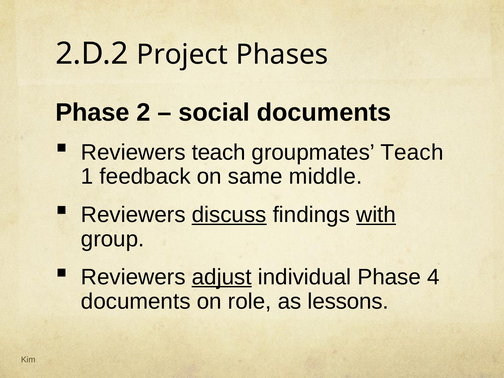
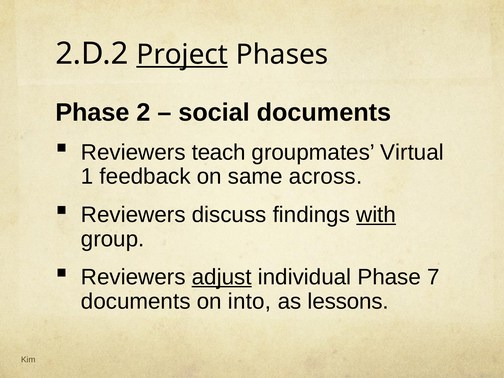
Project underline: none -> present
groupmates Teach: Teach -> Virtual
middle: middle -> across
discuss underline: present -> none
4: 4 -> 7
role: role -> into
